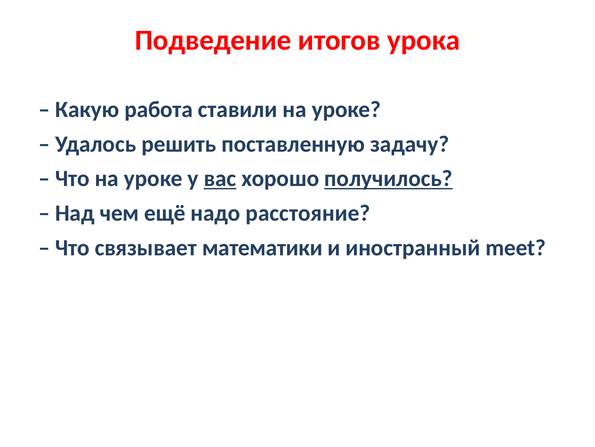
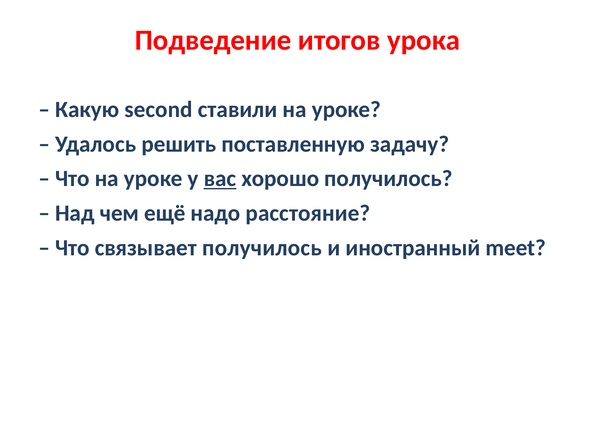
работа: работа -> second
получилось at (388, 178) underline: present -> none
связывает математики: математики -> получилось
